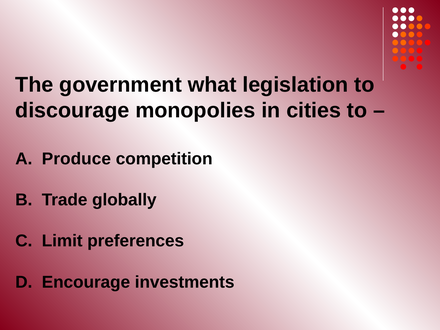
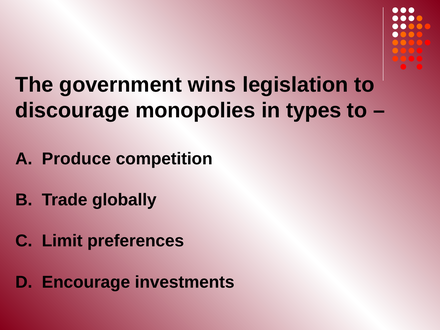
what: what -> wins
cities: cities -> types
